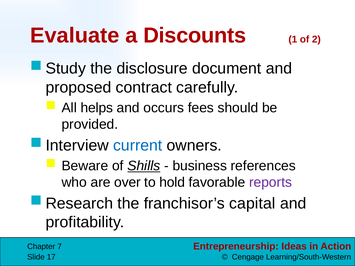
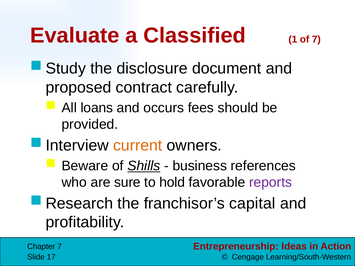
Discounts: Discounts -> Classified
of 2: 2 -> 7
helps: helps -> loans
current colour: blue -> orange
over: over -> sure
